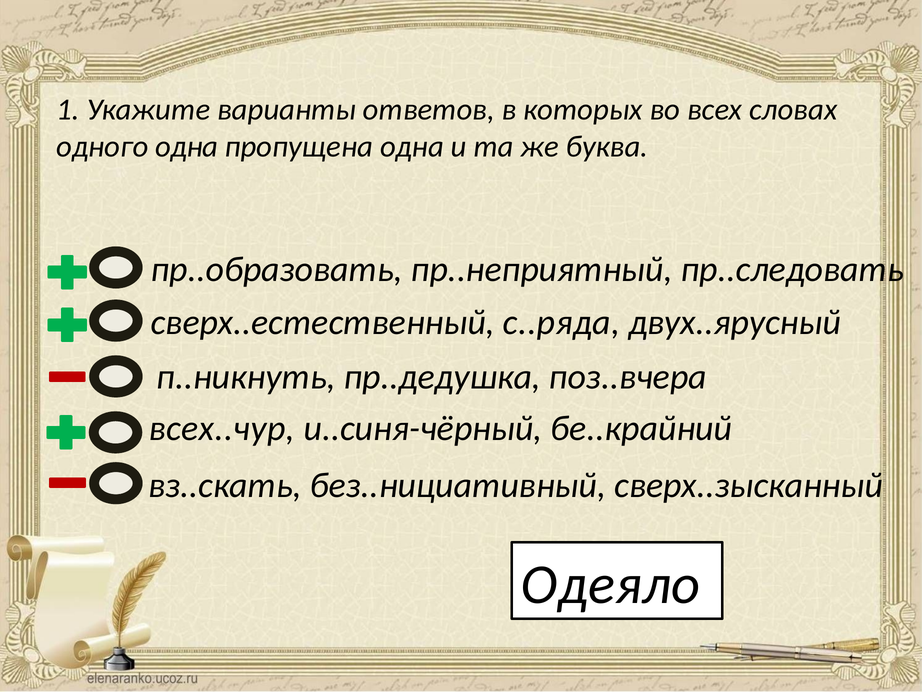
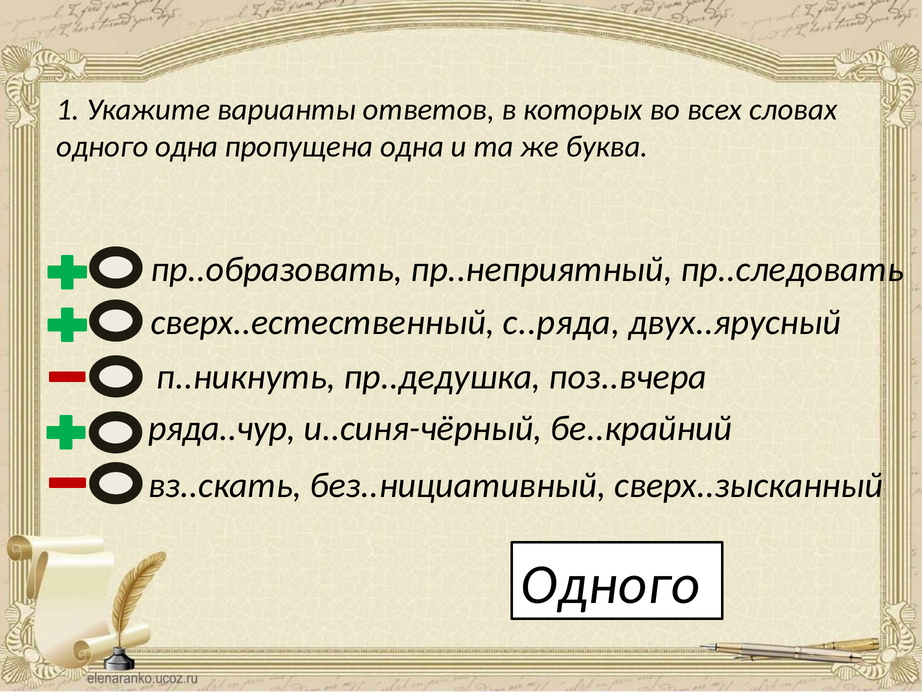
всех..чур: всех..чур -> ряда..чур
Одеяло at (611, 584): Одеяло -> Одного
